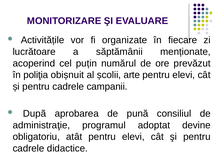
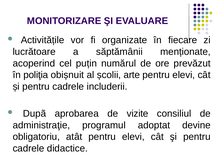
campanii: campanii -> includerii
pună: pună -> vizite
